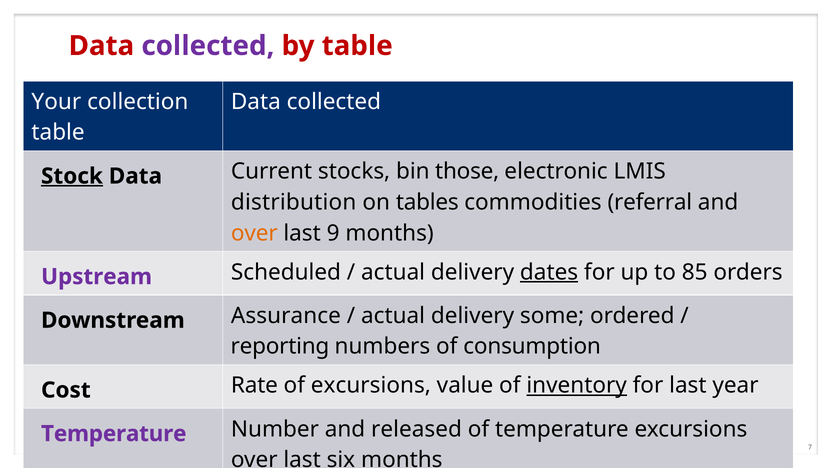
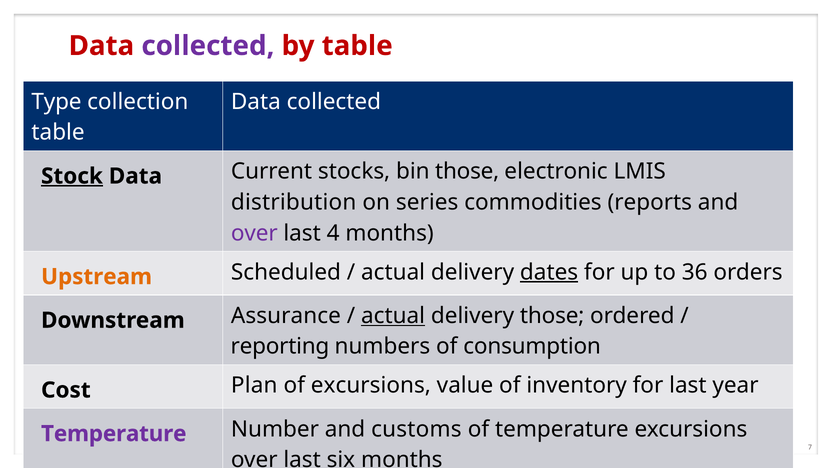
Your: Your -> Type
tables: tables -> series
referral: referral -> reports
over at (254, 233) colour: orange -> purple
9: 9 -> 4
Upstream colour: purple -> orange
85: 85 -> 36
actual at (393, 316) underline: none -> present
delivery some: some -> those
Rate: Rate -> Plan
inventory underline: present -> none
released: released -> customs
